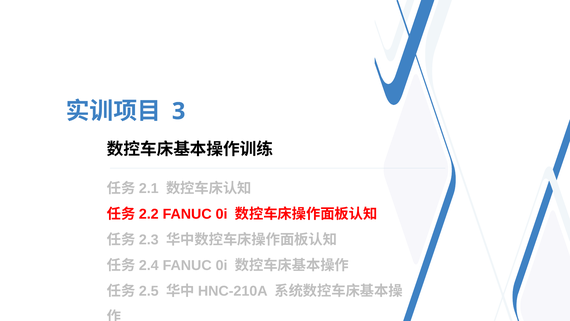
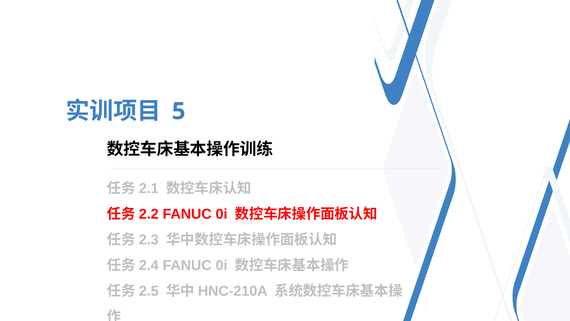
3: 3 -> 5
